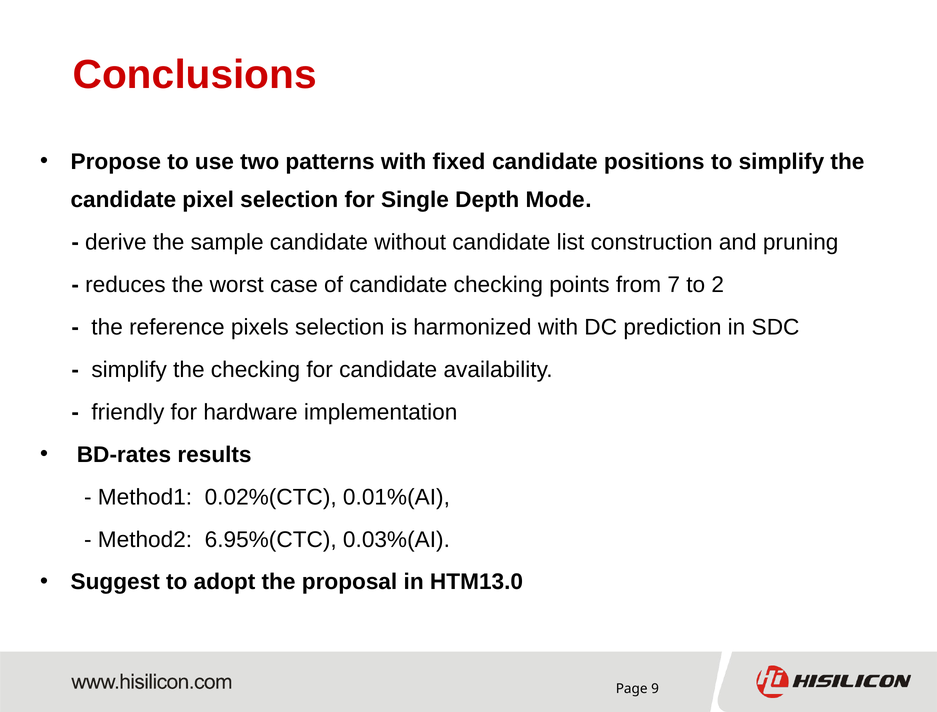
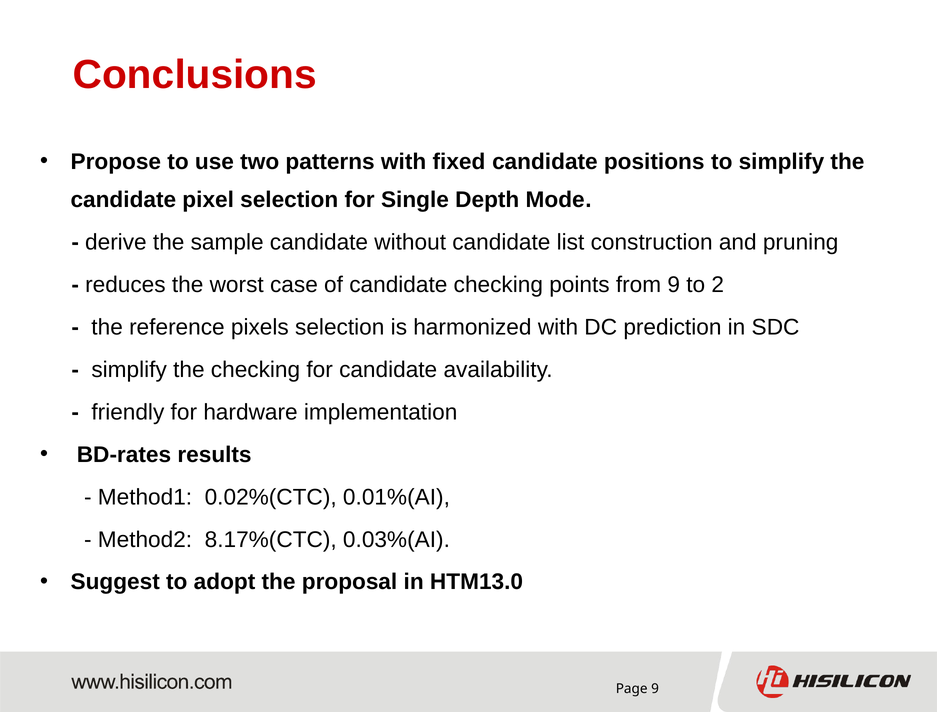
from 7: 7 -> 9
6.95%(CTC: 6.95%(CTC -> 8.17%(CTC
